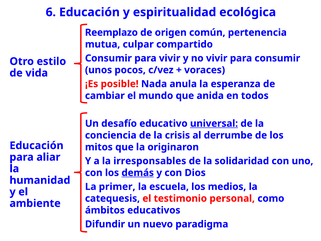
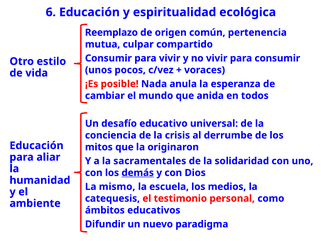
universal underline: present -> none
irresponsables: irresponsables -> sacramentales
primer: primer -> mismo
